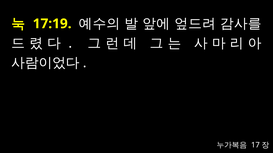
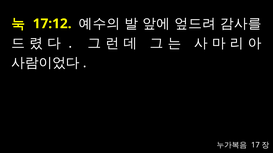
17:19: 17:19 -> 17:12
